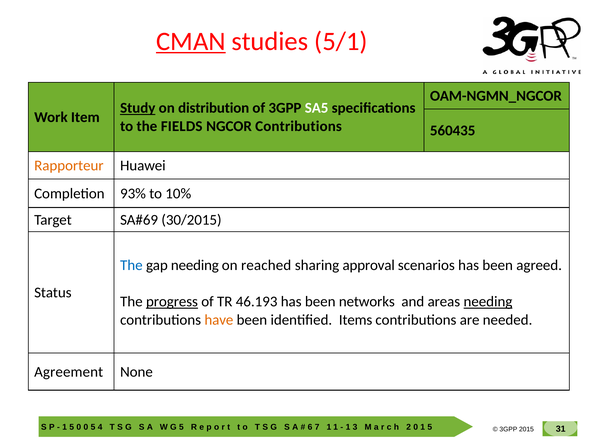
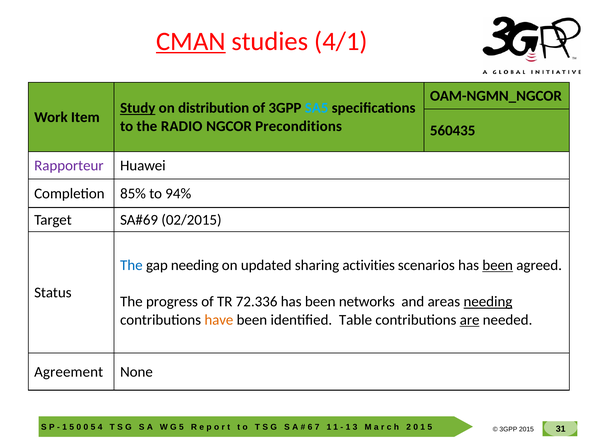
5/1: 5/1 -> 4/1
SA5 colour: white -> light blue
FIELDS: FIELDS -> RADIO
NGCOR Contributions: Contributions -> Preconditions
Rapporteur colour: orange -> purple
93%: 93% -> 85%
10%: 10% -> 94%
30/2015: 30/2015 -> 02/2015
reached: reached -> updated
approval: approval -> activities
been at (498, 266) underline: none -> present
progress underline: present -> none
46.193: 46.193 -> 72.336
Items: Items -> Table
are underline: none -> present
